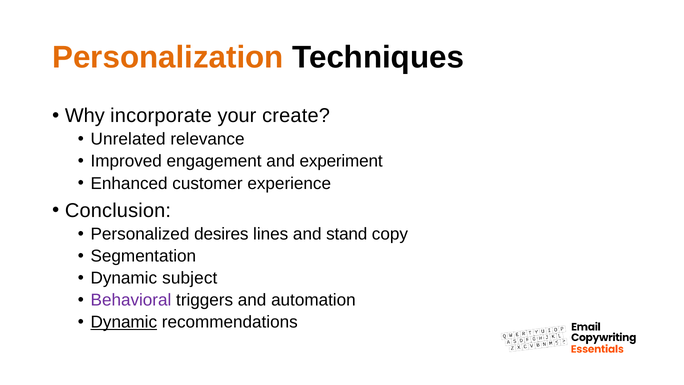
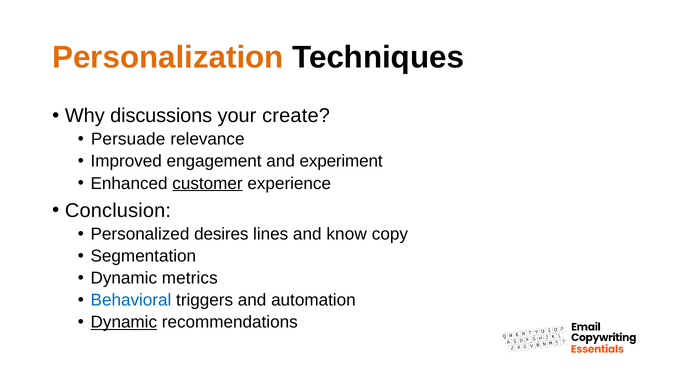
incorporate: incorporate -> discussions
Unrelated: Unrelated -> Persuade
customer underline: none -> present
stand: stand -> know
subject: subject -> metrics
Behavioral colour: purple -> blue
